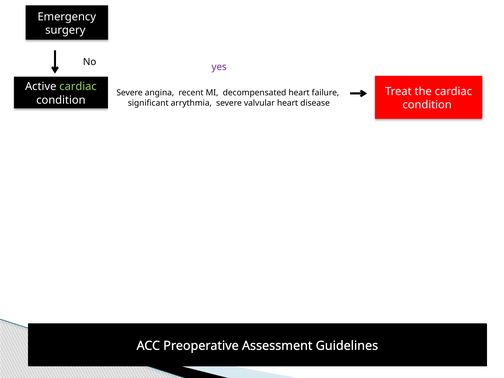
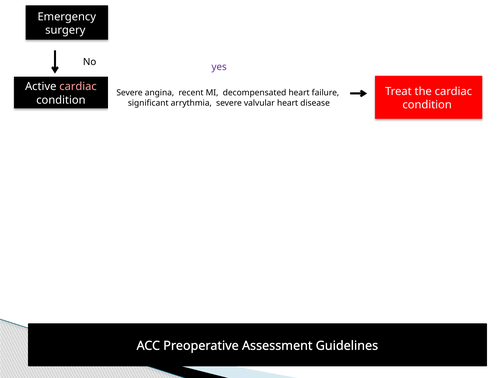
cardiac at (78, 87) colour: light green -> pink
